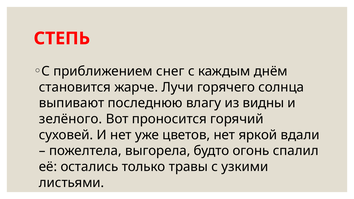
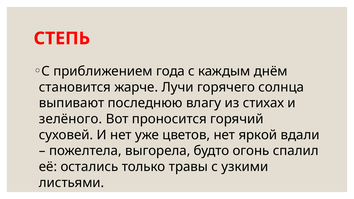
снег: снег -> года
видны: видны -> стихах
